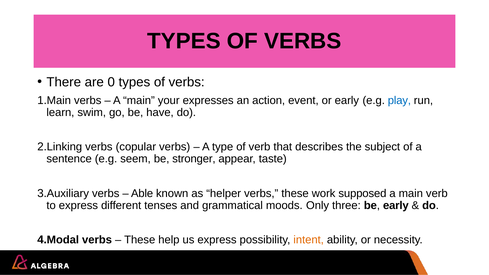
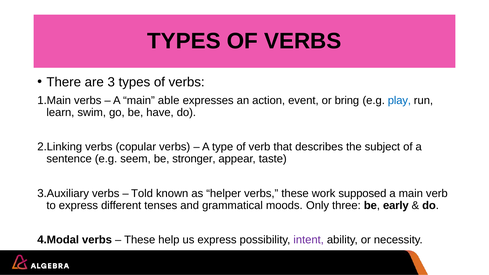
0: 0 -> 3
your: your -> able
or early: early -> bring
Able: Able -> Told
intent colour: orange -> purple
